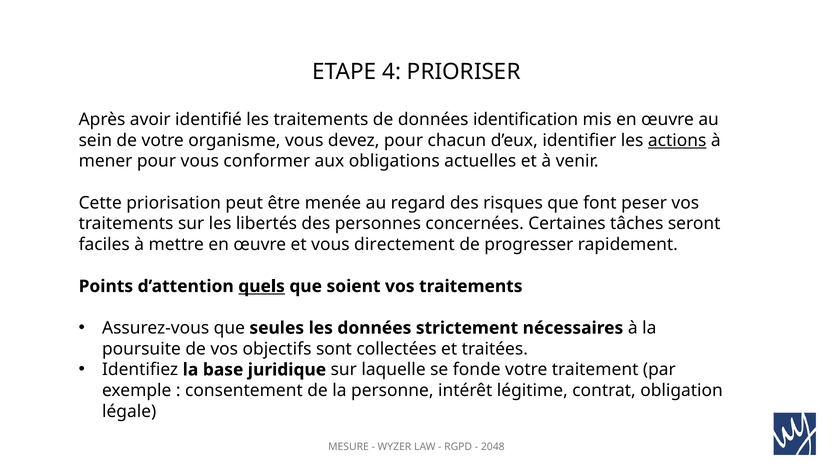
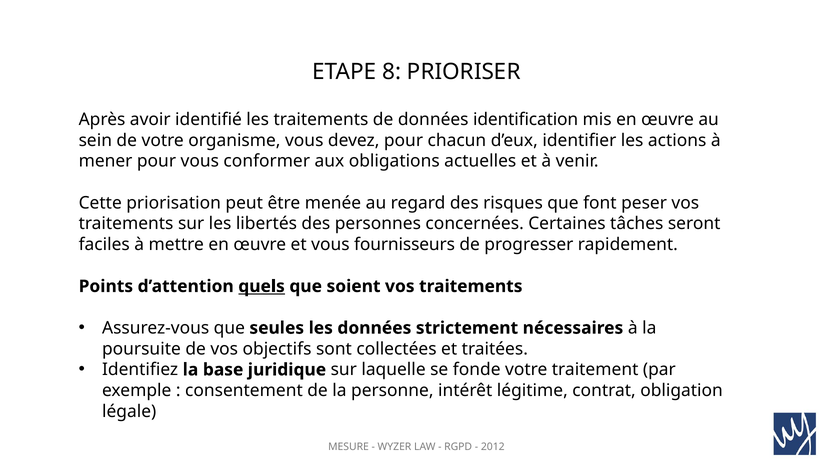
4: 4 -> 8
actions underline: present -> none
directement: directement -> fournisseurs
2048: 2048 -> 2012
